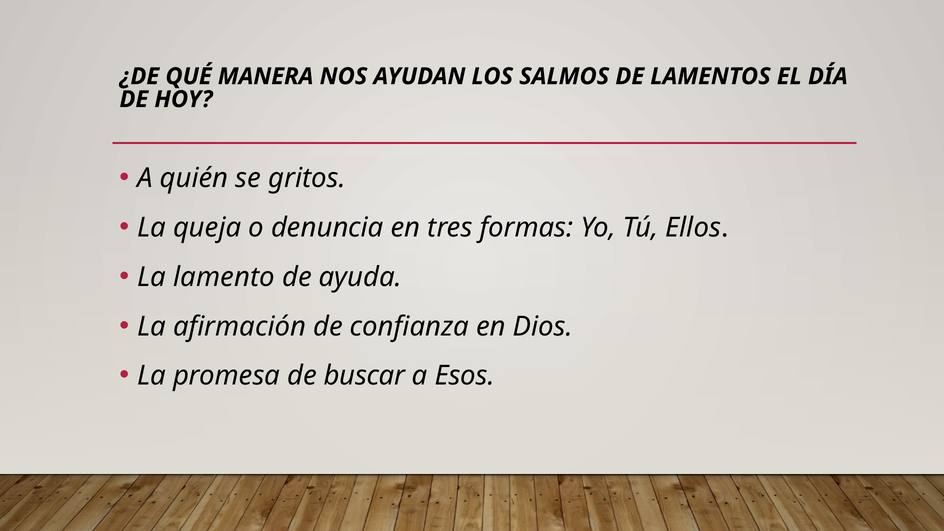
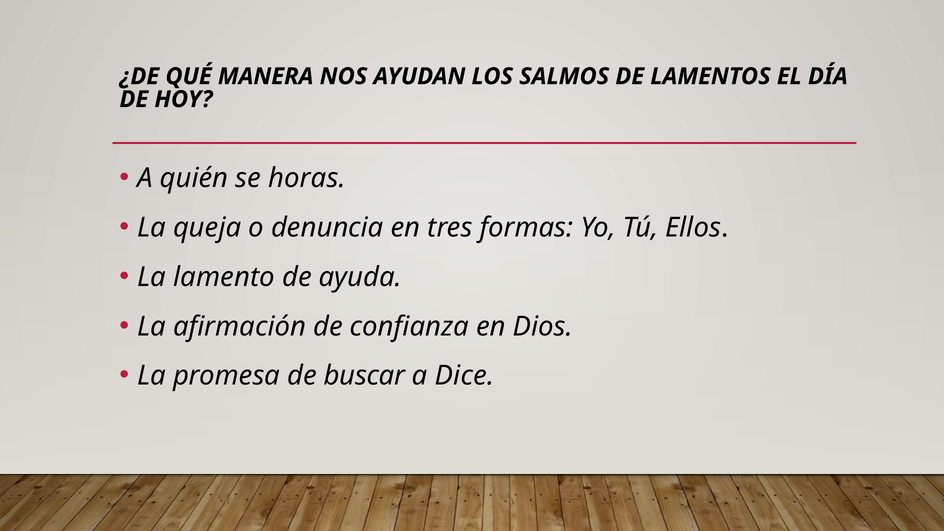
gritos: gritos -> horas
Esos: Esos -> Dice
